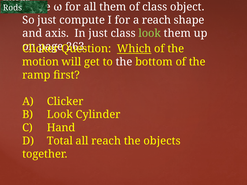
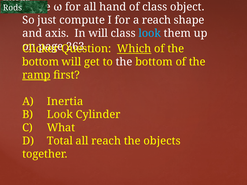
all them: them -> hand
just at (98, 33): just -> will
look at (150, 33) colour: light green -> light blue
motion at (41, 62): motion -> bottom
ramp underline: none -> present
A Clicker: Clicker -> Inertia
Hand: Hand -> What
